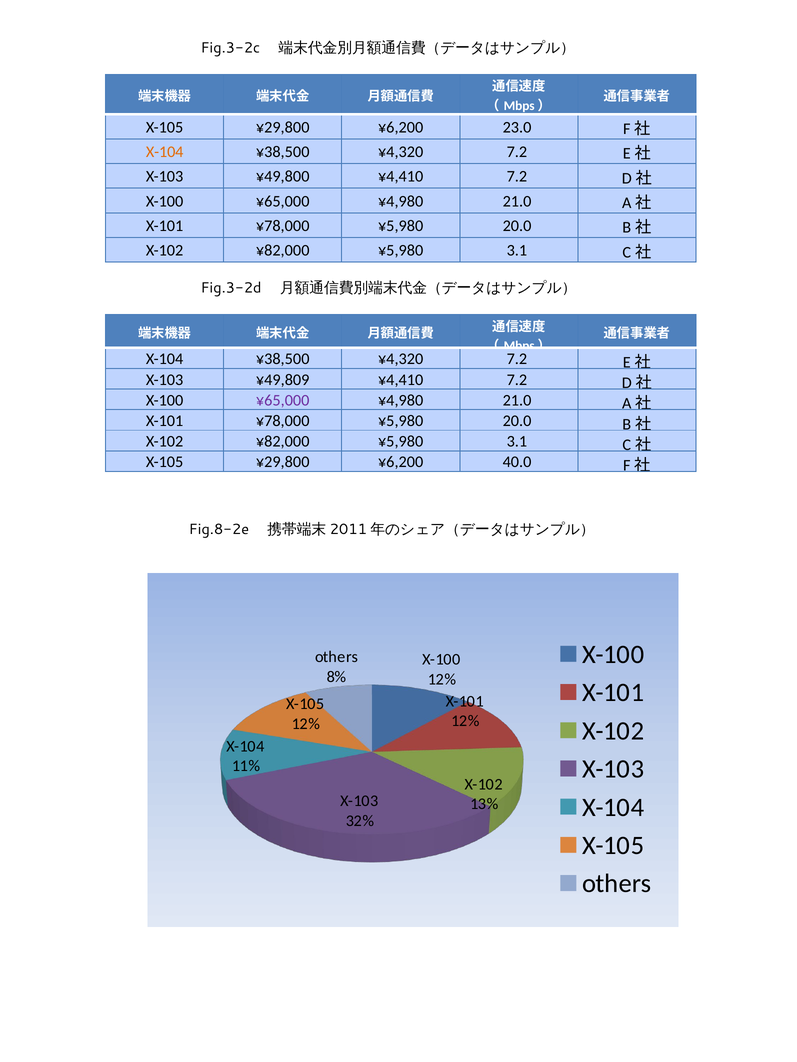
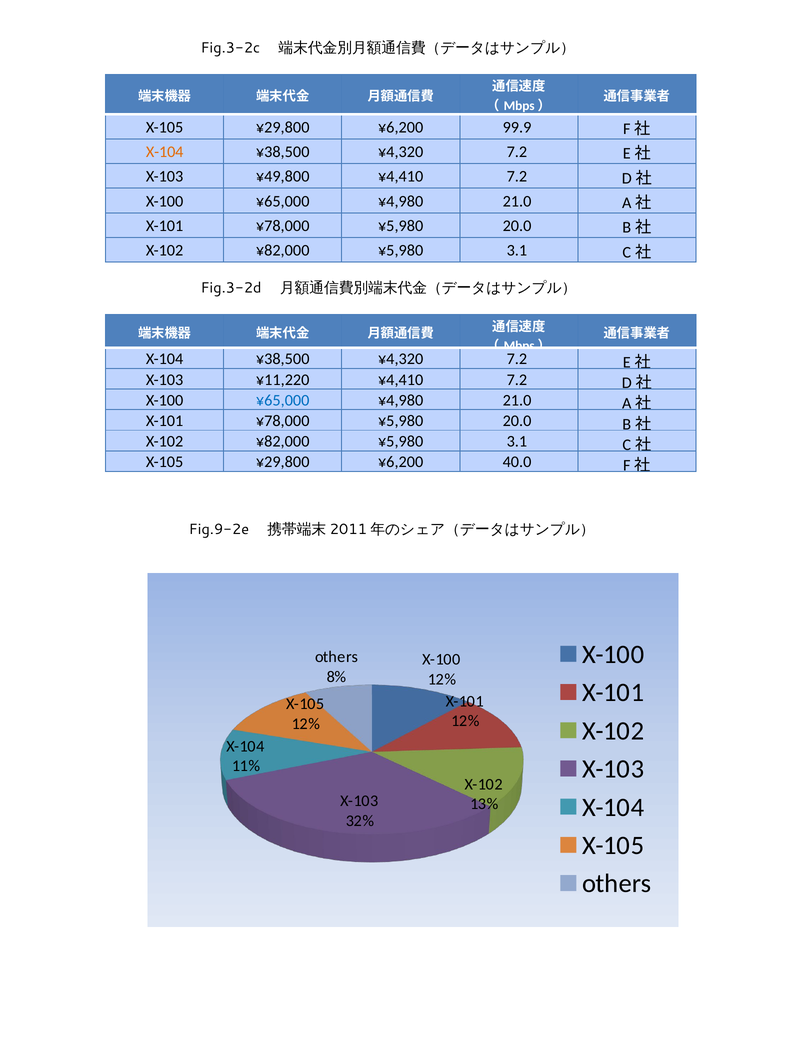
23.0: 23.0 -> 99.9
¥49,809: ¥49,809 -> ¥11,220
¥65,000 at (283, 401) colour: purple -> blue
Fig.8-2e: Fig.8-2e -> Fig.9-2e
